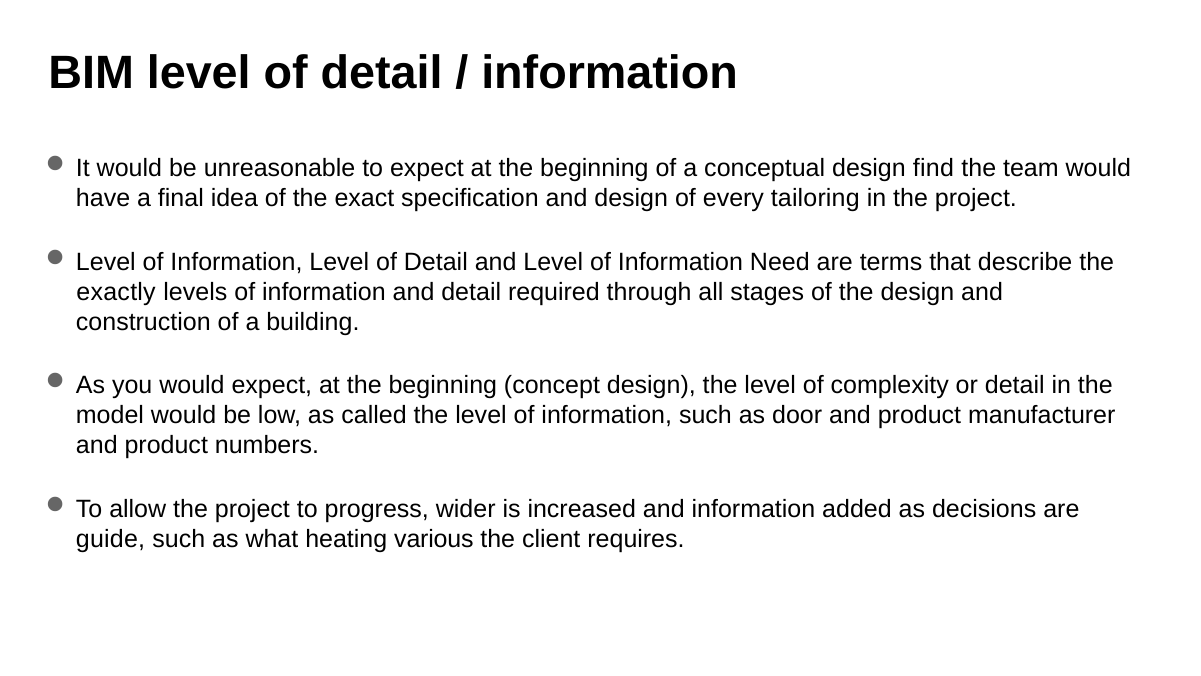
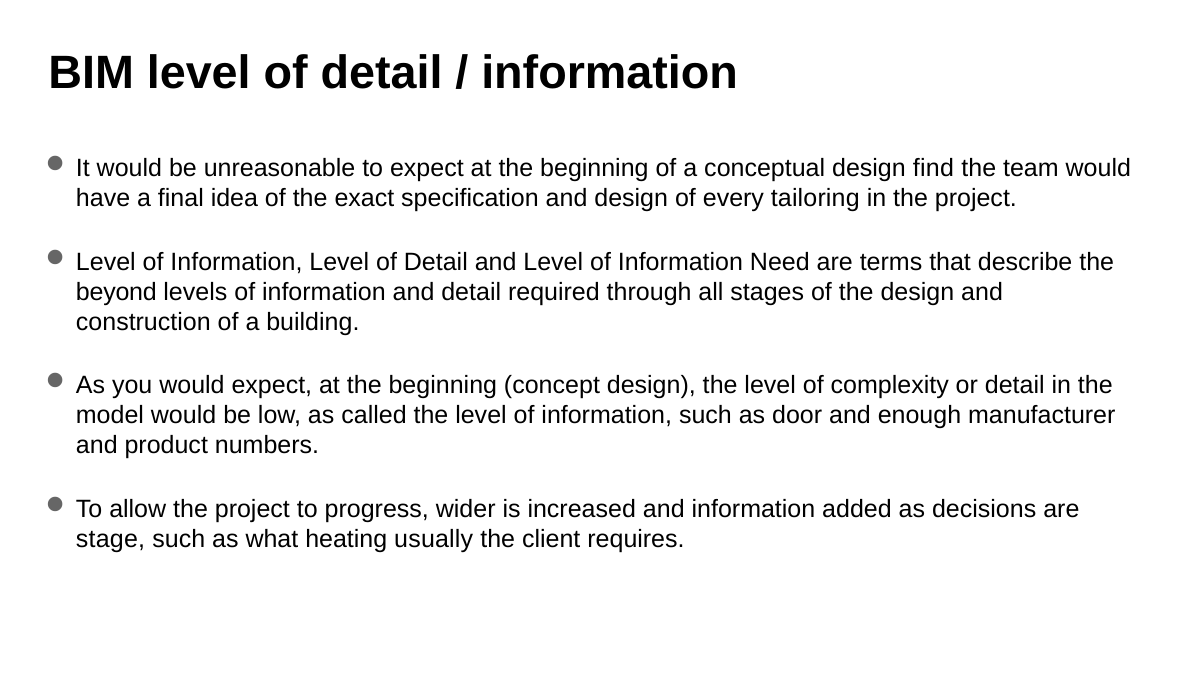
exactly: exactly -> beyond
door and product: product -> enough
guide: guide -> stage
various: various -> usually
